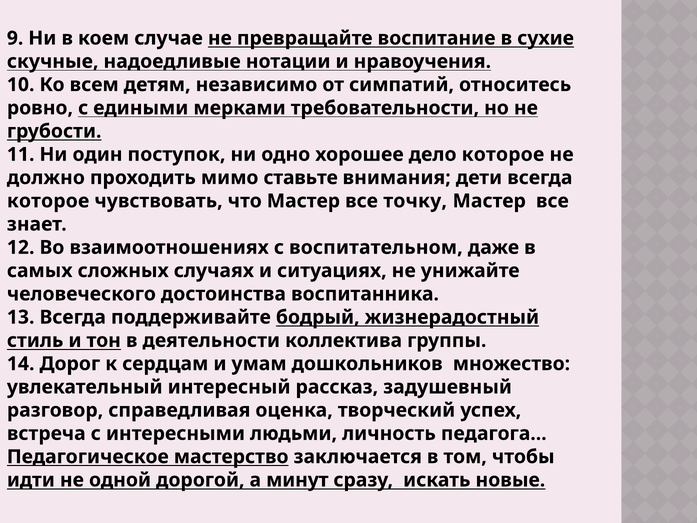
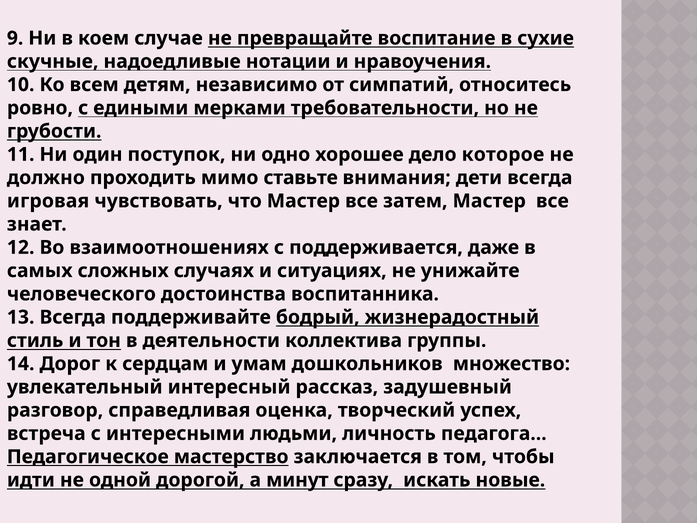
которое at (48, 201): которое -> игровая
точку: точку -> затем
воспитательном: воспитательном -> поддерживается
